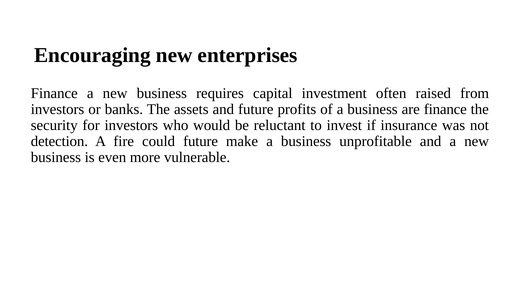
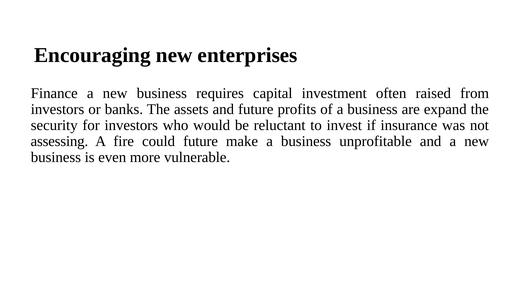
are finance: finance -> expand
detection: detection -> assessing
